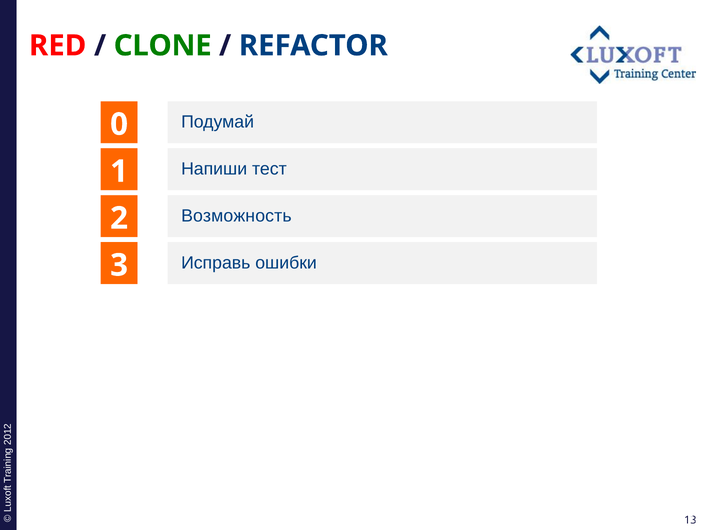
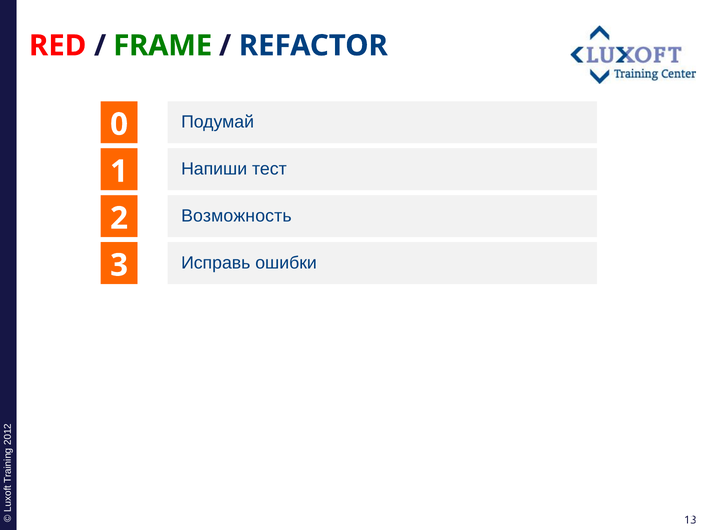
CLONE: CLONE -> FRAME
